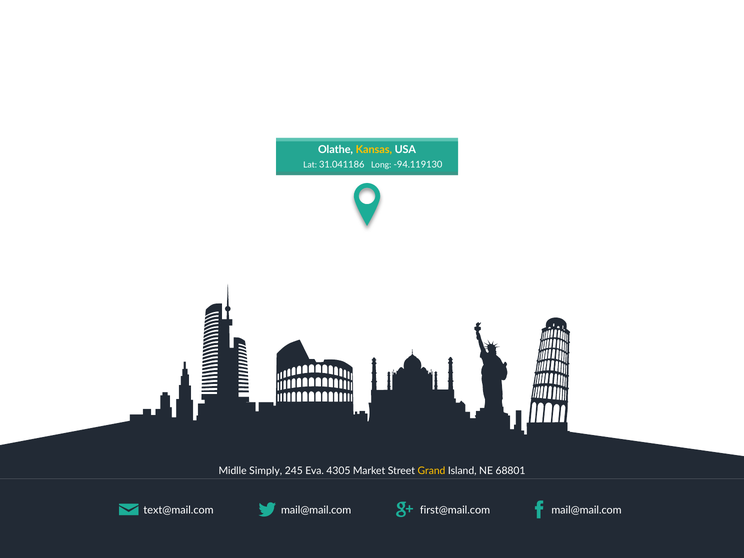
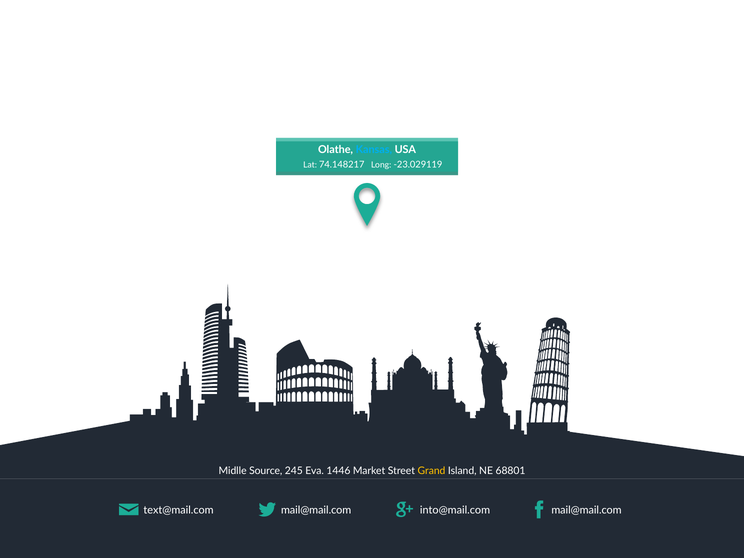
Kansas colour: yellow -> light blue
31.041186: 31.041186 -> 74.148217
-94.119130: -94.119130 -> -23.029119
Simply: Simply -> Source
4305: 4305 -> 1446
first@mail.com: first@mail.com -> into@mail.com
